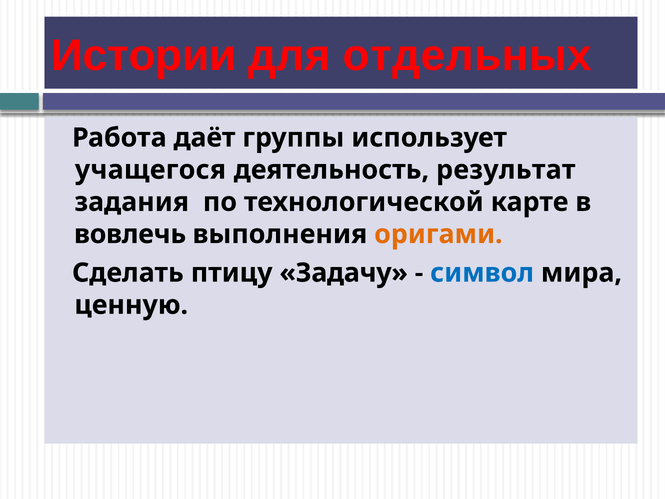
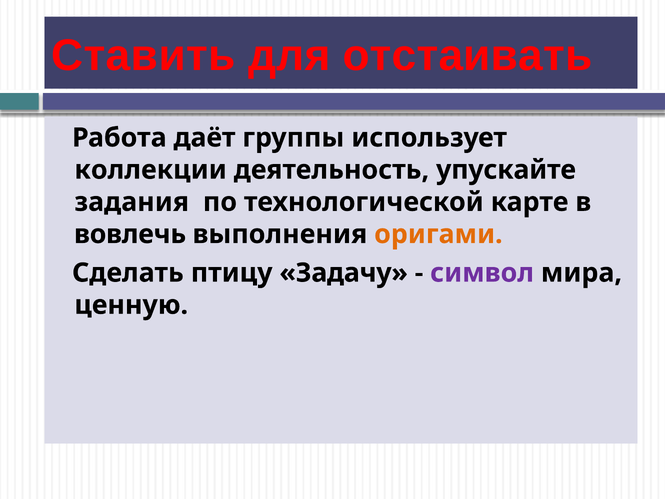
Истории: Истории -> Ставить
отдельных: отдельных -> отстаивать
учащегося: учащегося -> коллекции
результат: результат -> упускайте
символ colour: blue -> purple
